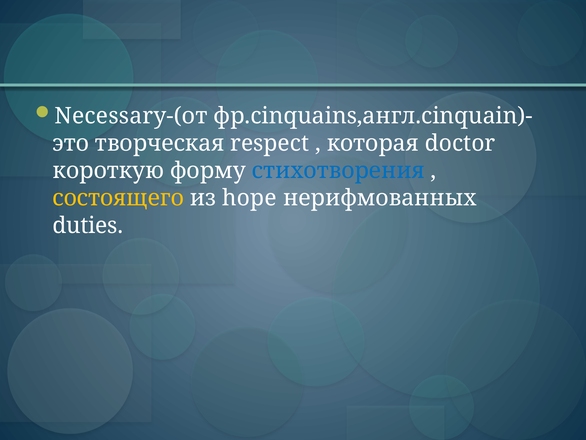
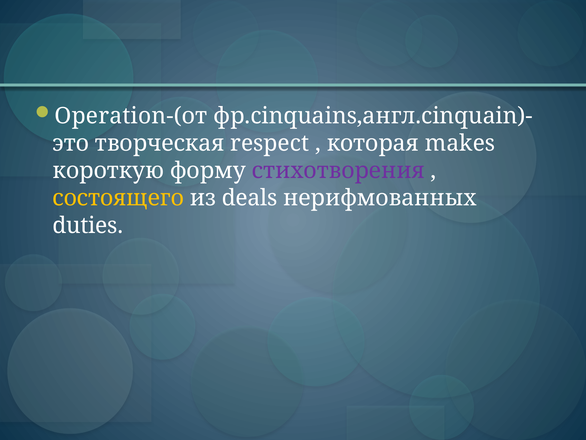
Necessary-(от: Necessary-(от -> Operation-(от
doctor: doctor -> makes
стихотворения colour: blue -> purple
hope: hope -> deals
